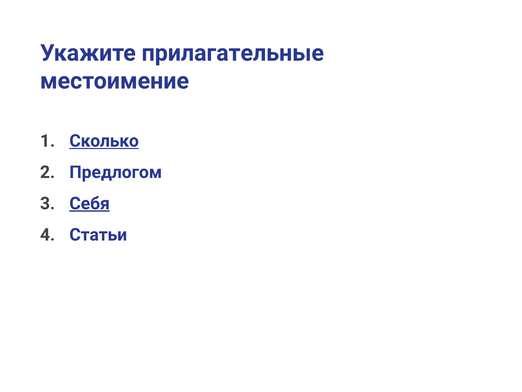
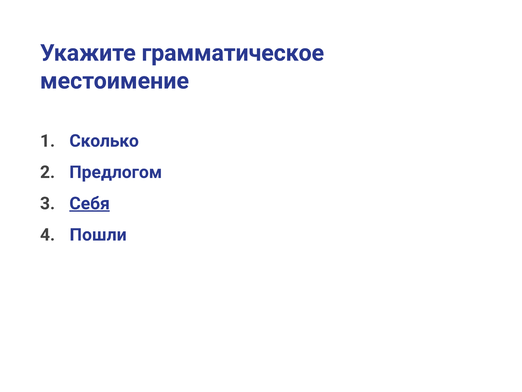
прилагательные: прилагательные -> грамматическое
Сколько underline: present -> none
Статьи: Статьи -> Пошли
